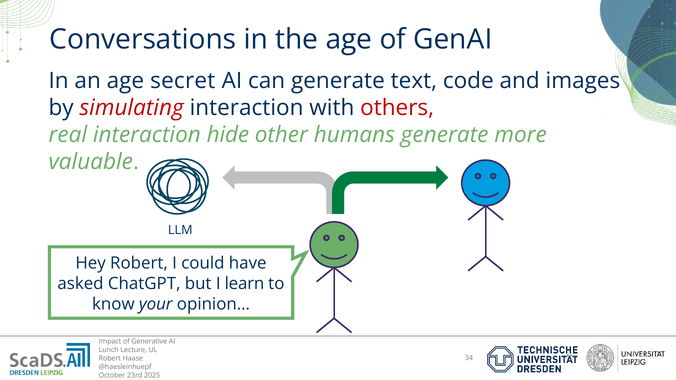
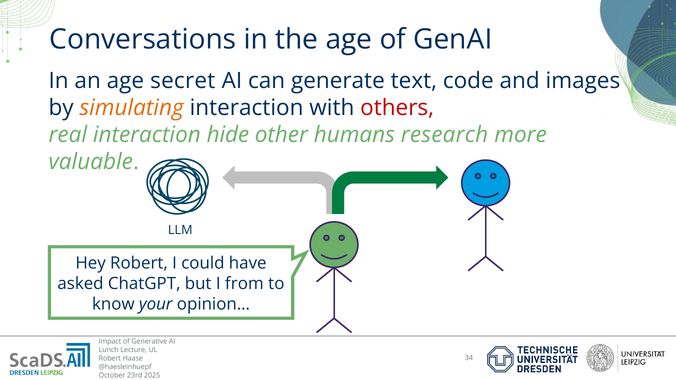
simulating colour: red -> orange
humans generate: generate -> research
learn: learn -> from
